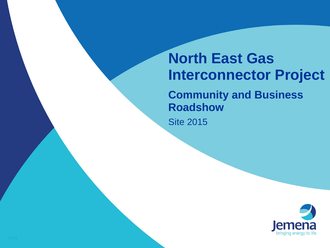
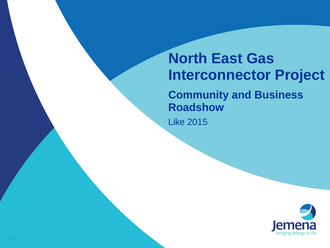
Site: Site -> Like
